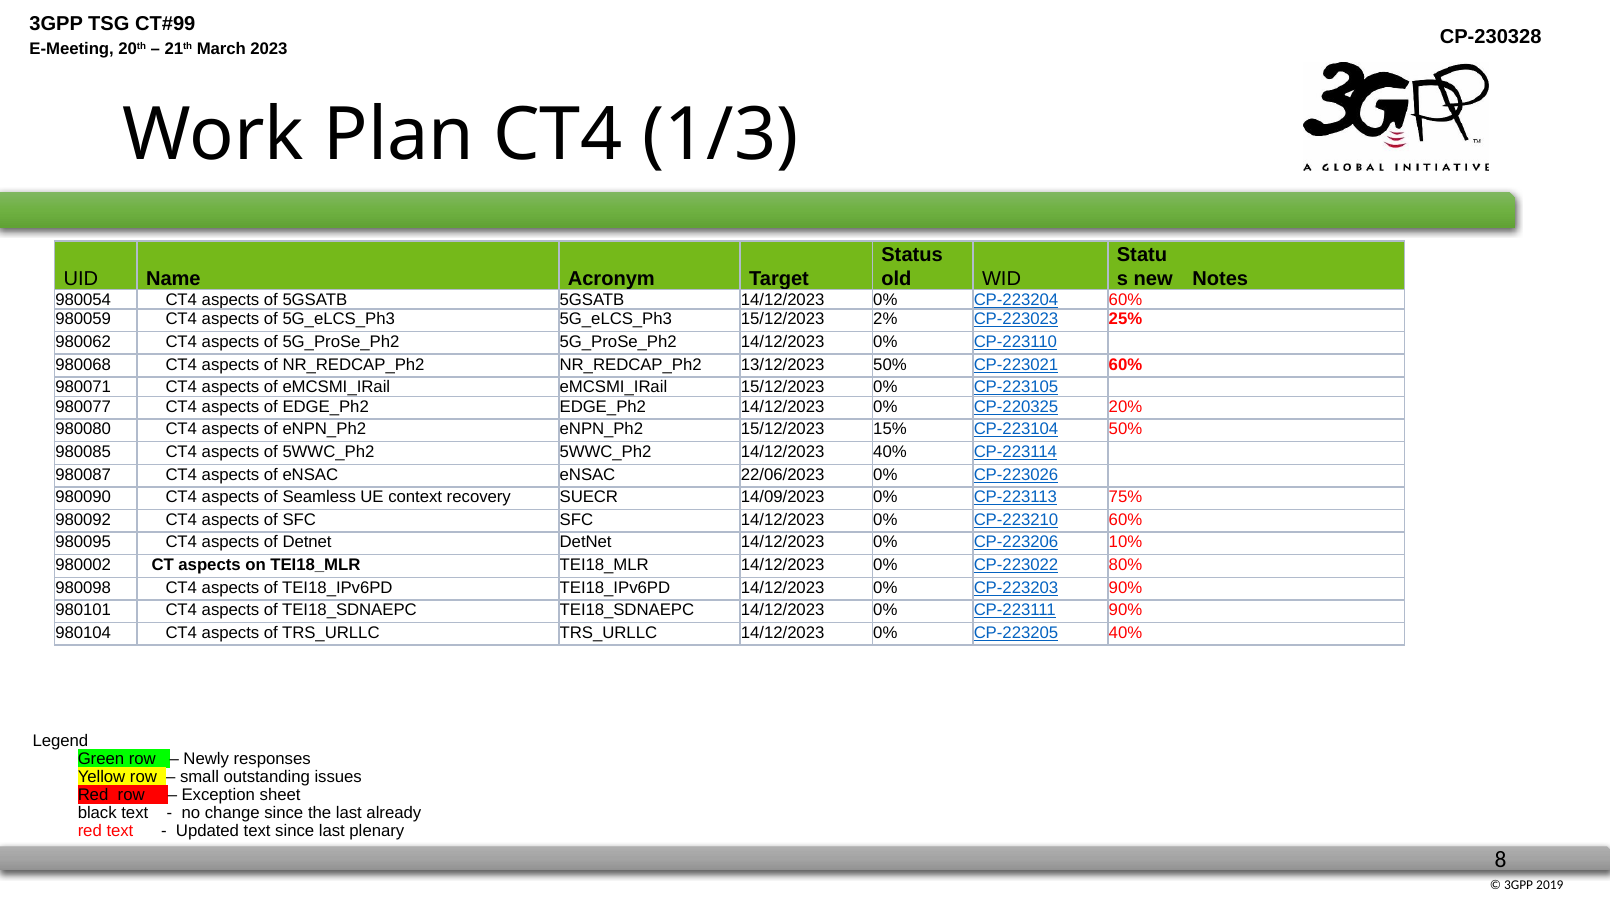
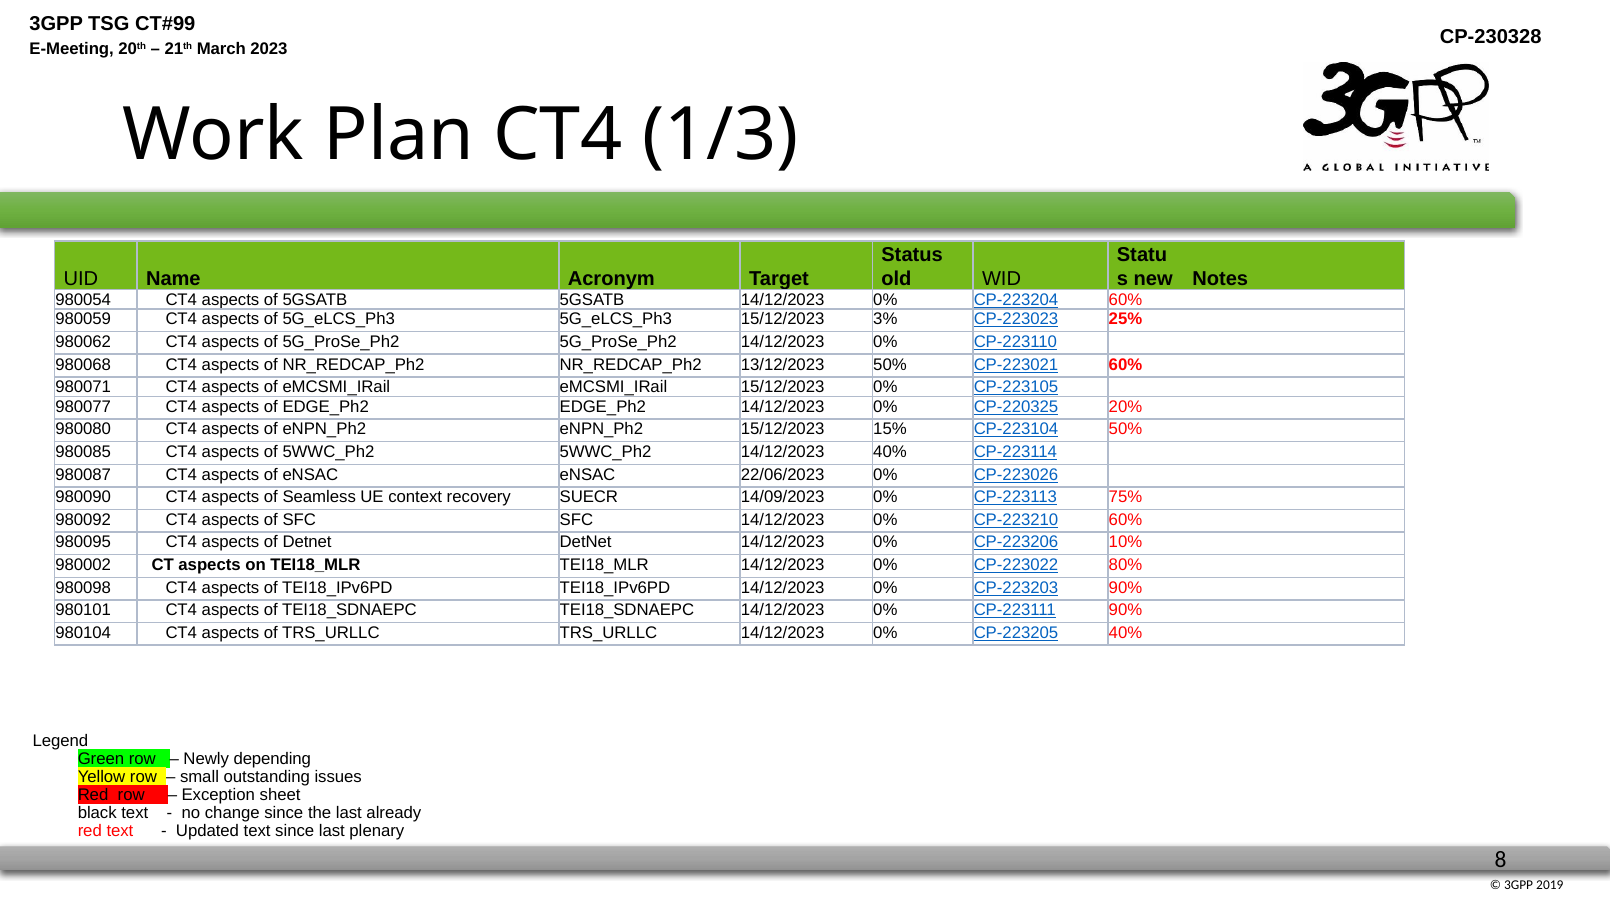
2%: 2% -> 3%
responses: responses -> depending
